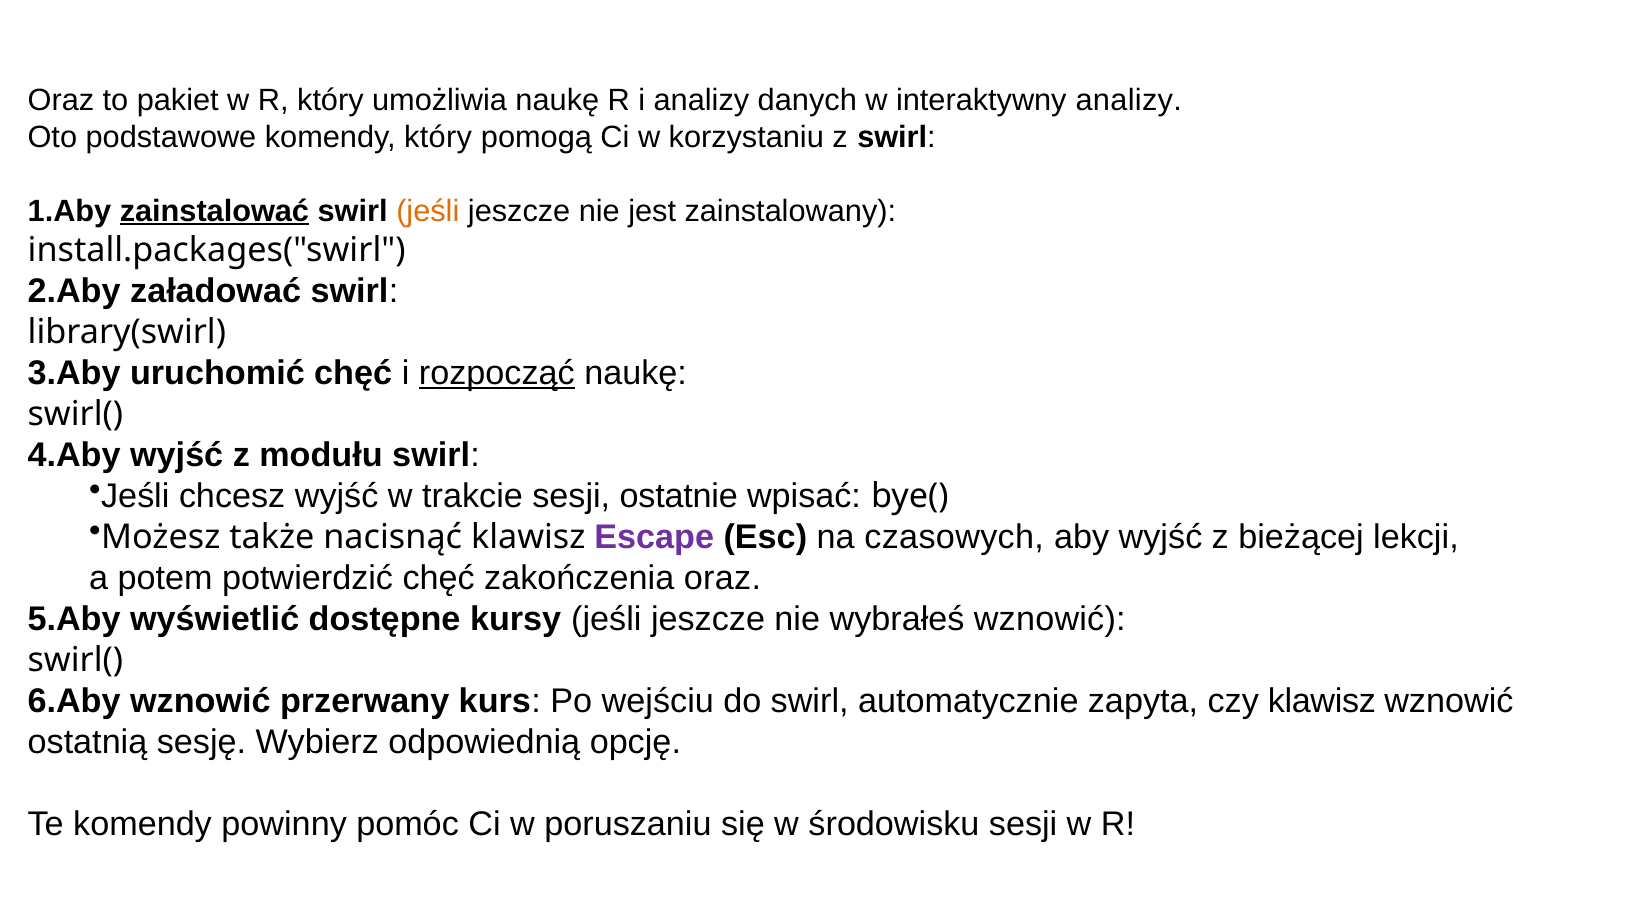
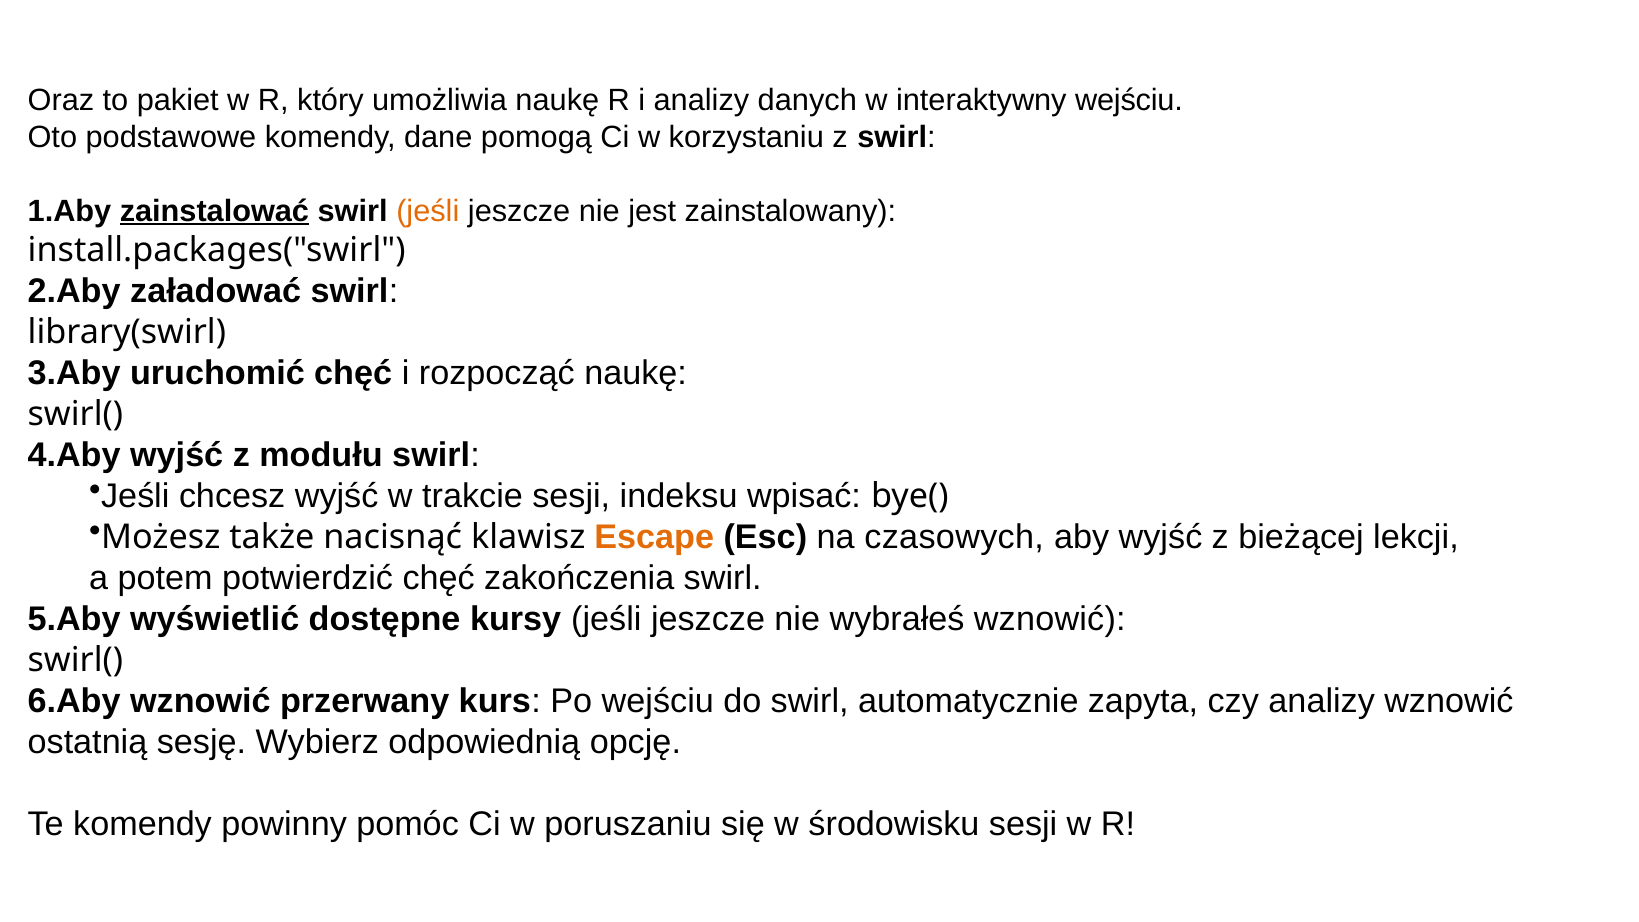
interaktywny analizy: analizy -> wejściu
komendy który: który -> dane
rozpocząć underline: present -> none
ostatnie: ostatnie -> indeksu
Escape colour: purple -> orange
zakończenia oraz: oraz -> swirl
czy klawisz: klawisz -> analizy
